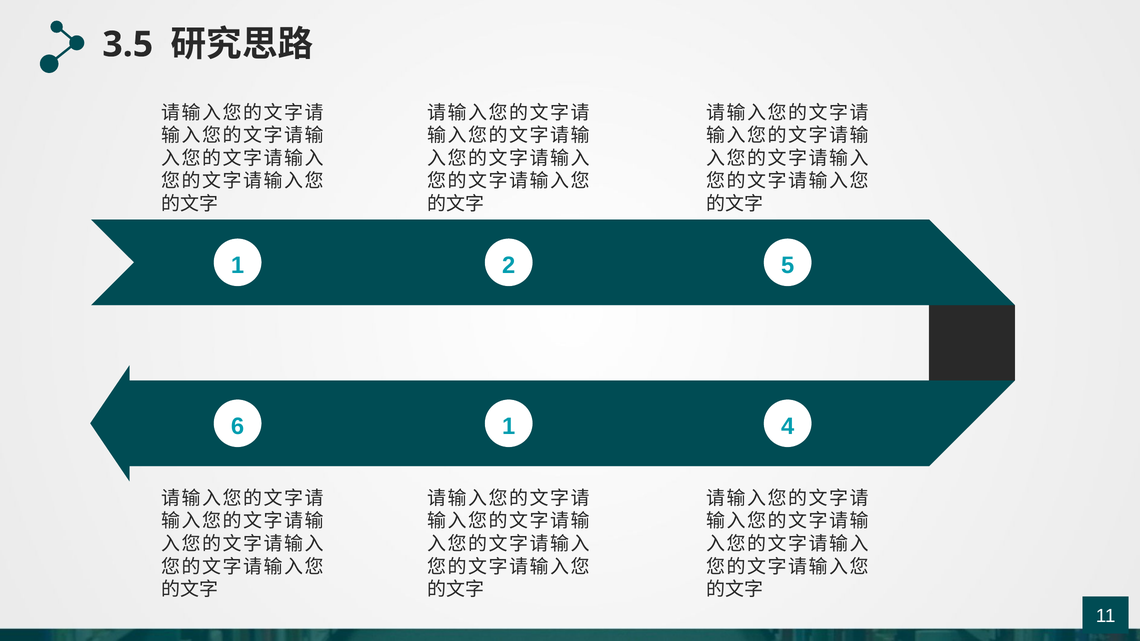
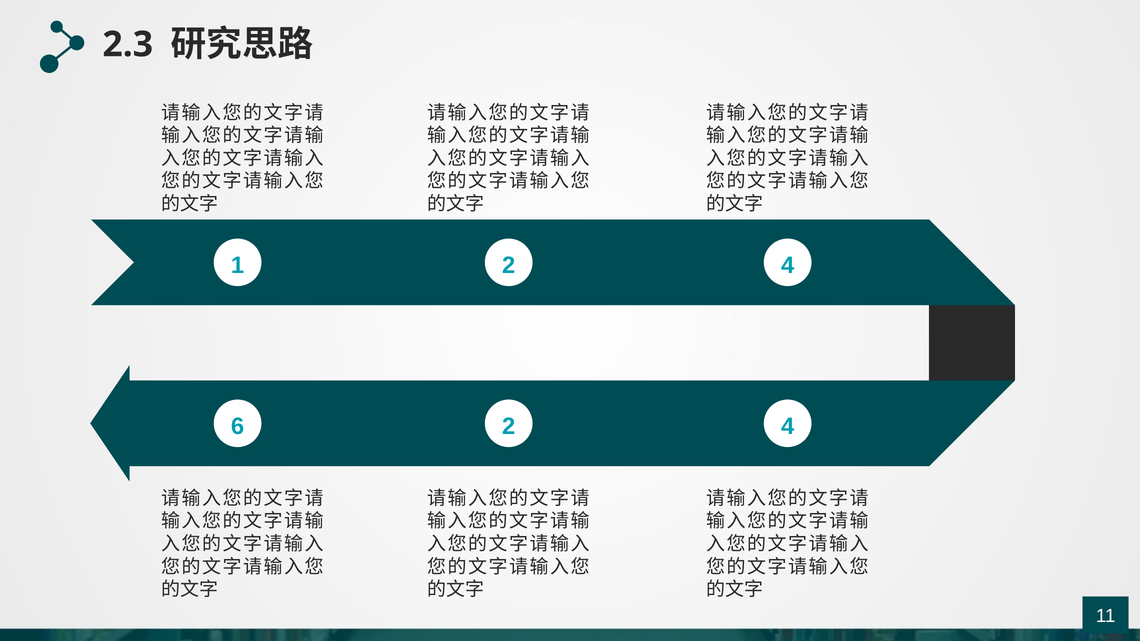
3.5: 3.5 -> 2.3
5 at (788, 266): 5 -> 4
6 1: 1 -> 2
